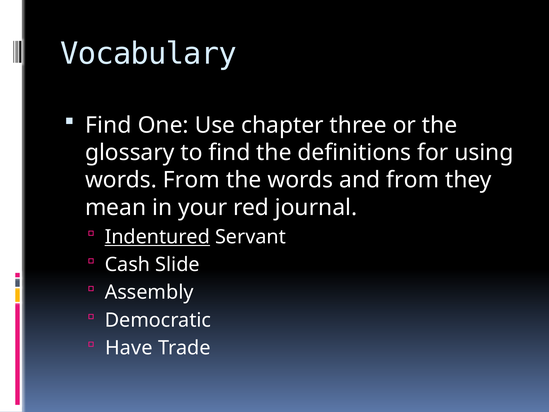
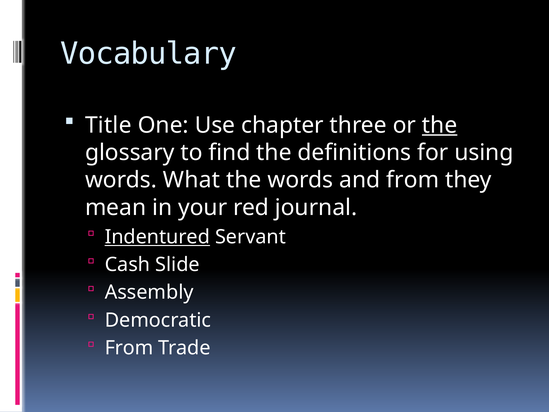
Find at (108, 125): Find -> Title
the at (440, 125) underline: none -> present
words From: From -> What
Have at (129, 348): Have -> From
